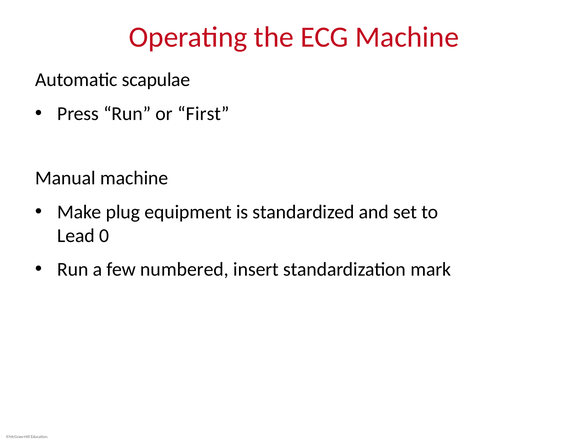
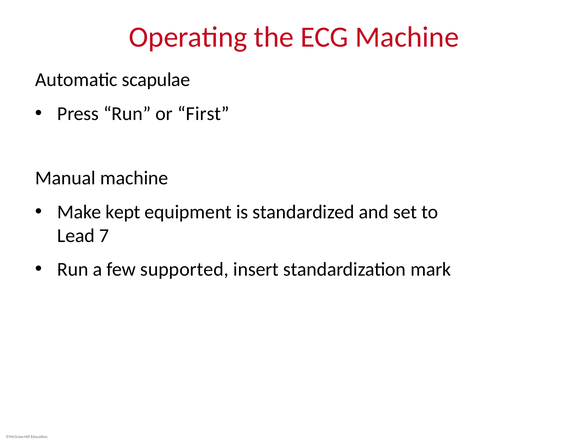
plug: plug -> kept
0: 0 -> 7
numbered: numbered -> supported
